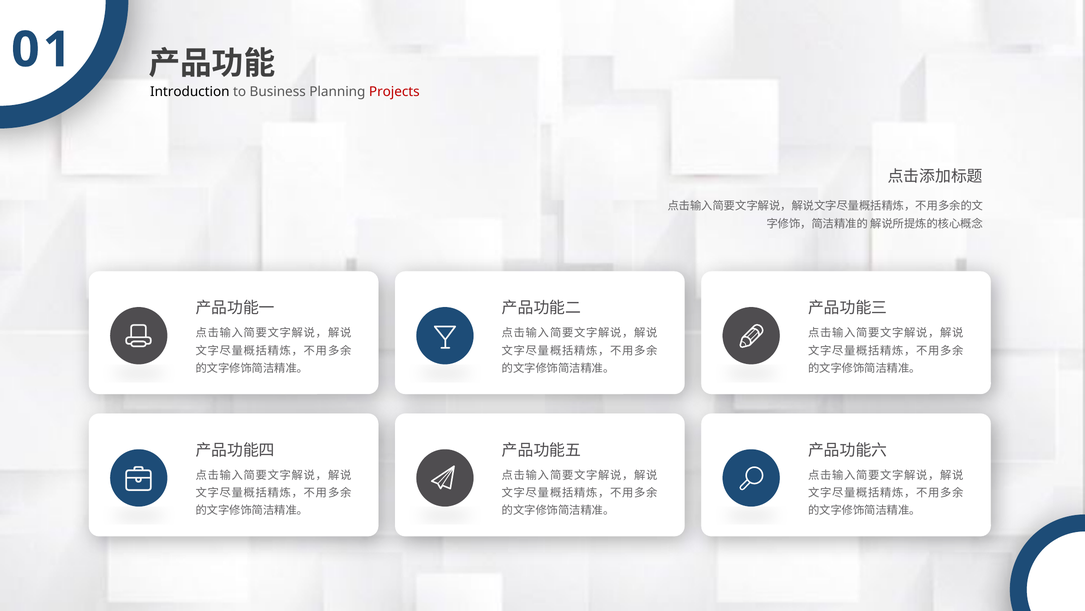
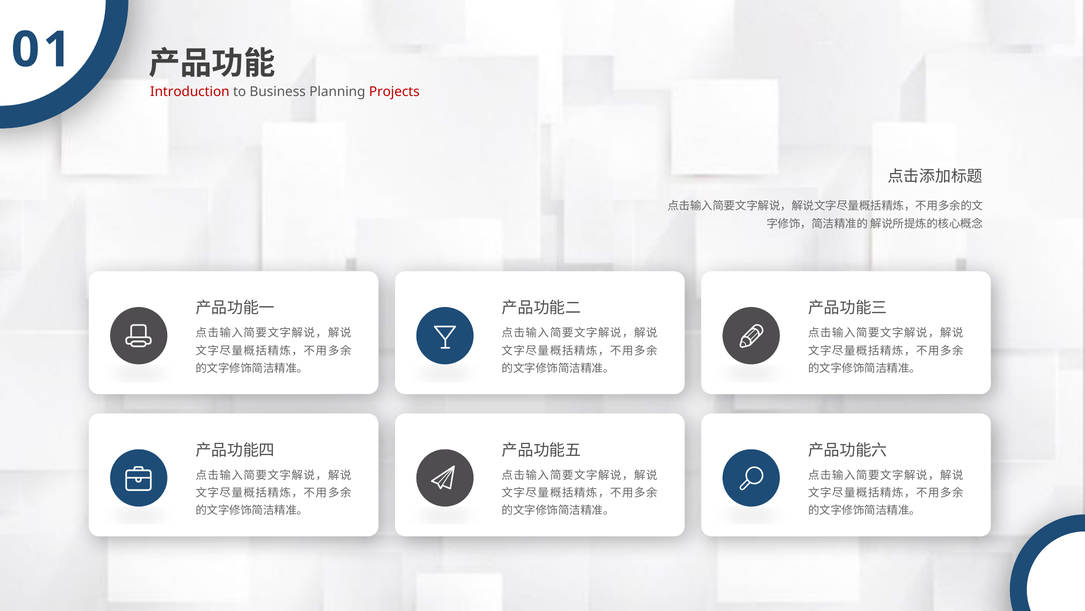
Introduction colour: black -> red
